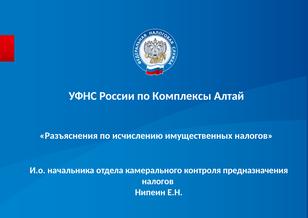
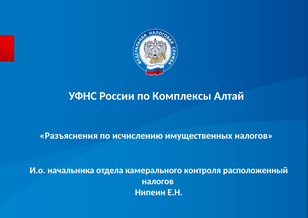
предназначения: предназначения -> расположенный
